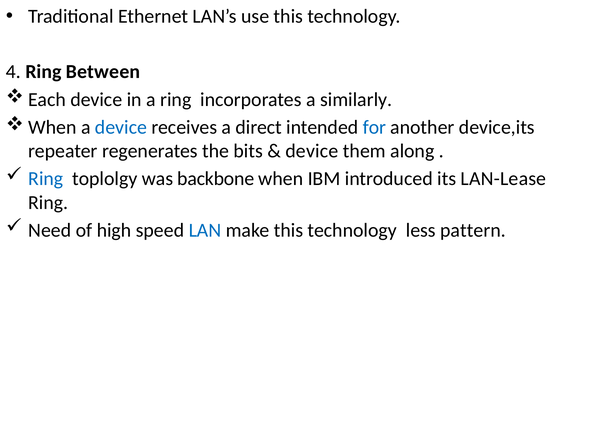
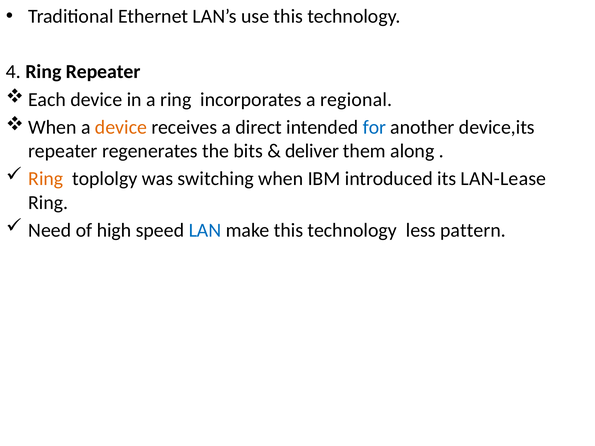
Ring Between: Between -> Repeater
similarly: similarly -> regional
device at (121, 127) colour: blue -> orange
device at (312, 151): device -> deliver
Ring at (46, 179) colour: blue -> orange
backbone: backbone -> switching
